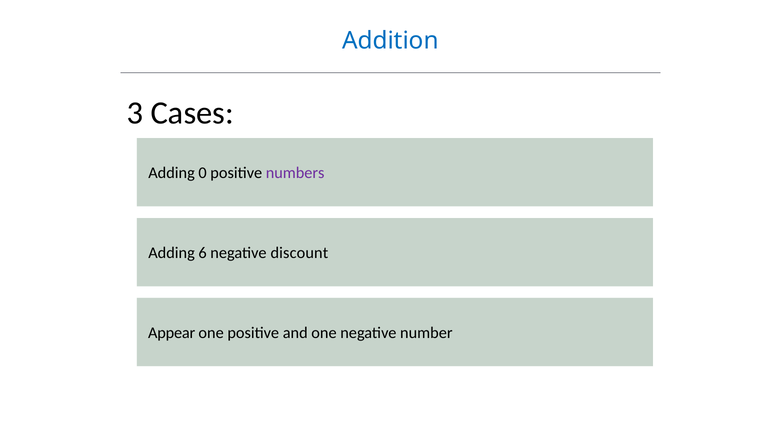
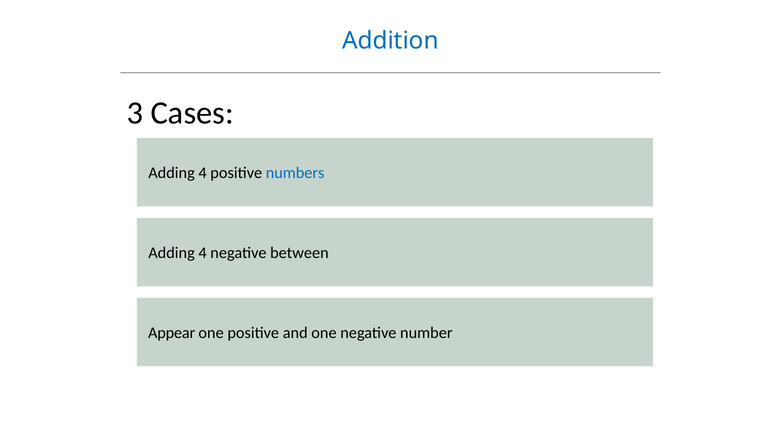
0 at (203, 173): 0 -> 4
numbers colour: purple -> blue
6 at (203, 253): 6 -> 4
discount: discount -> between
